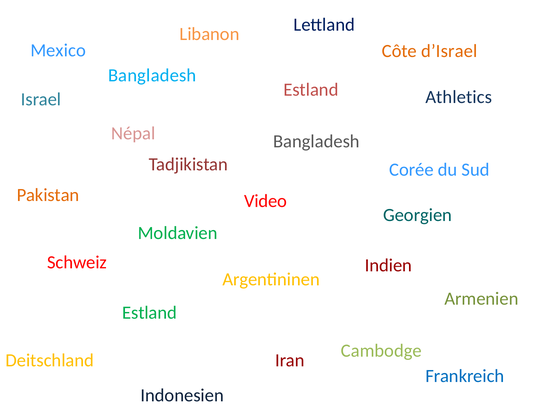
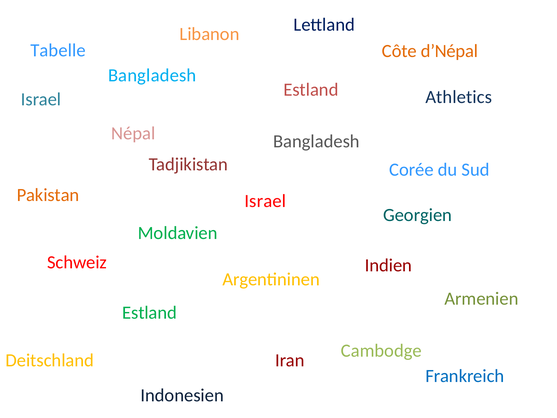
Mexico: Mexico -> Tabelle
d’Israel: d’Israel -> d’Népal
Video at (265, 201): Video -> Israel
